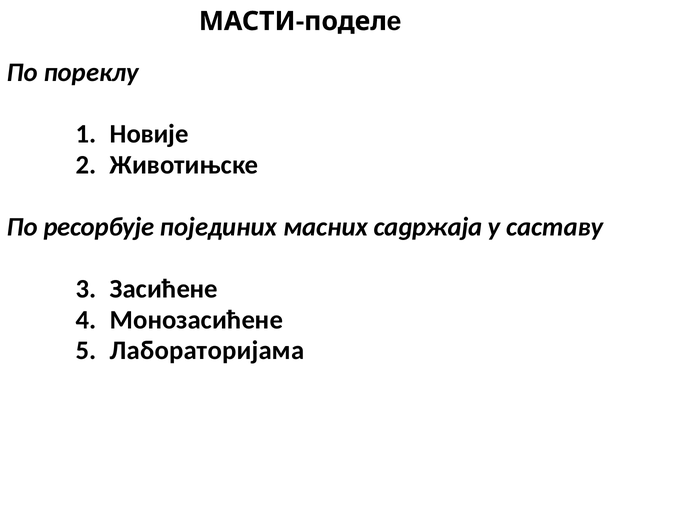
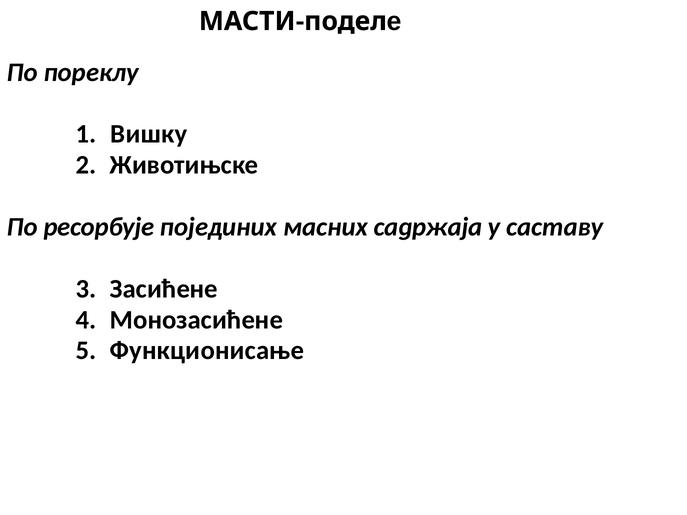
Новије: Новије -> Вишку
Лабораторијама: Лабораторијама -> Функционисање
